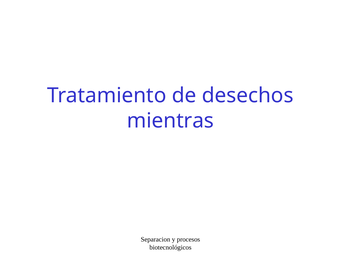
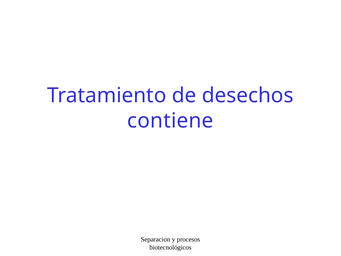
mientras: mientras -> contiene
